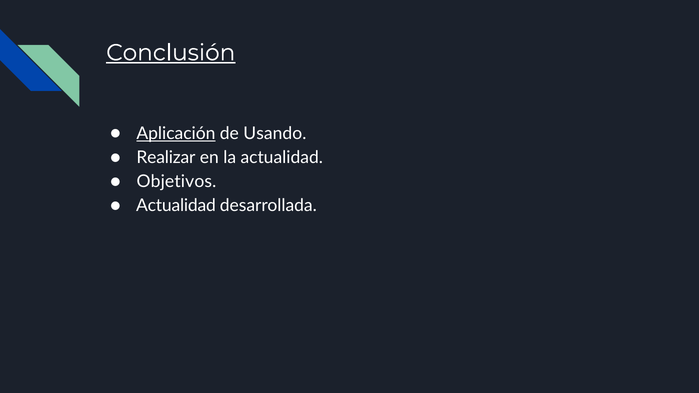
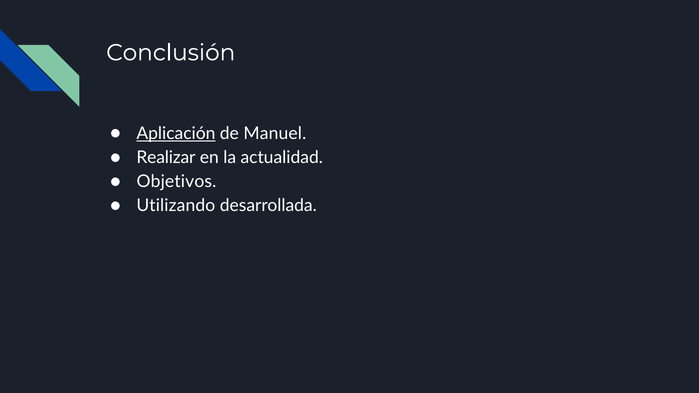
Conclusión underline: present -> none
Usando: Usando -> Manuel
Actualidad at (176, 206): Actualidad -> Utilizando
